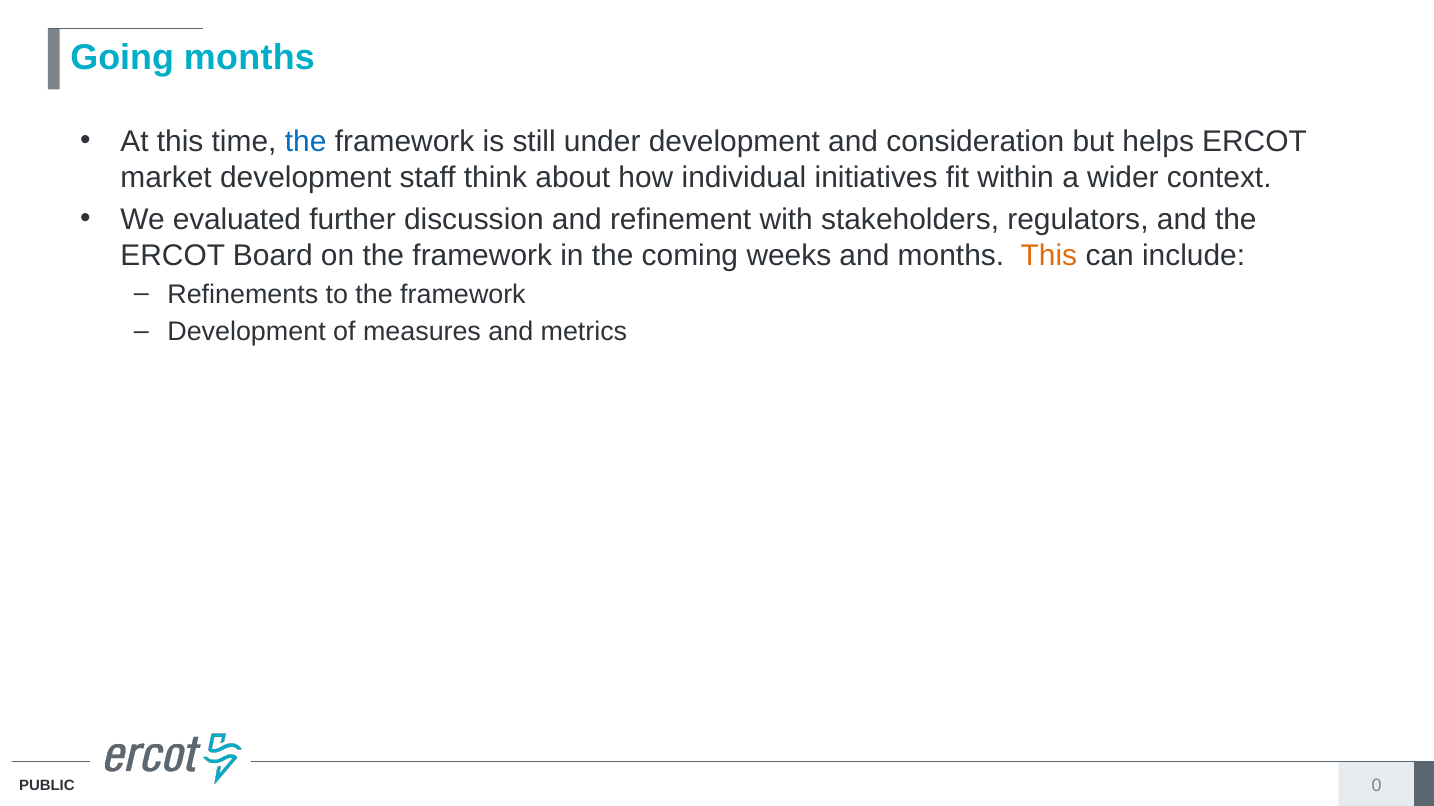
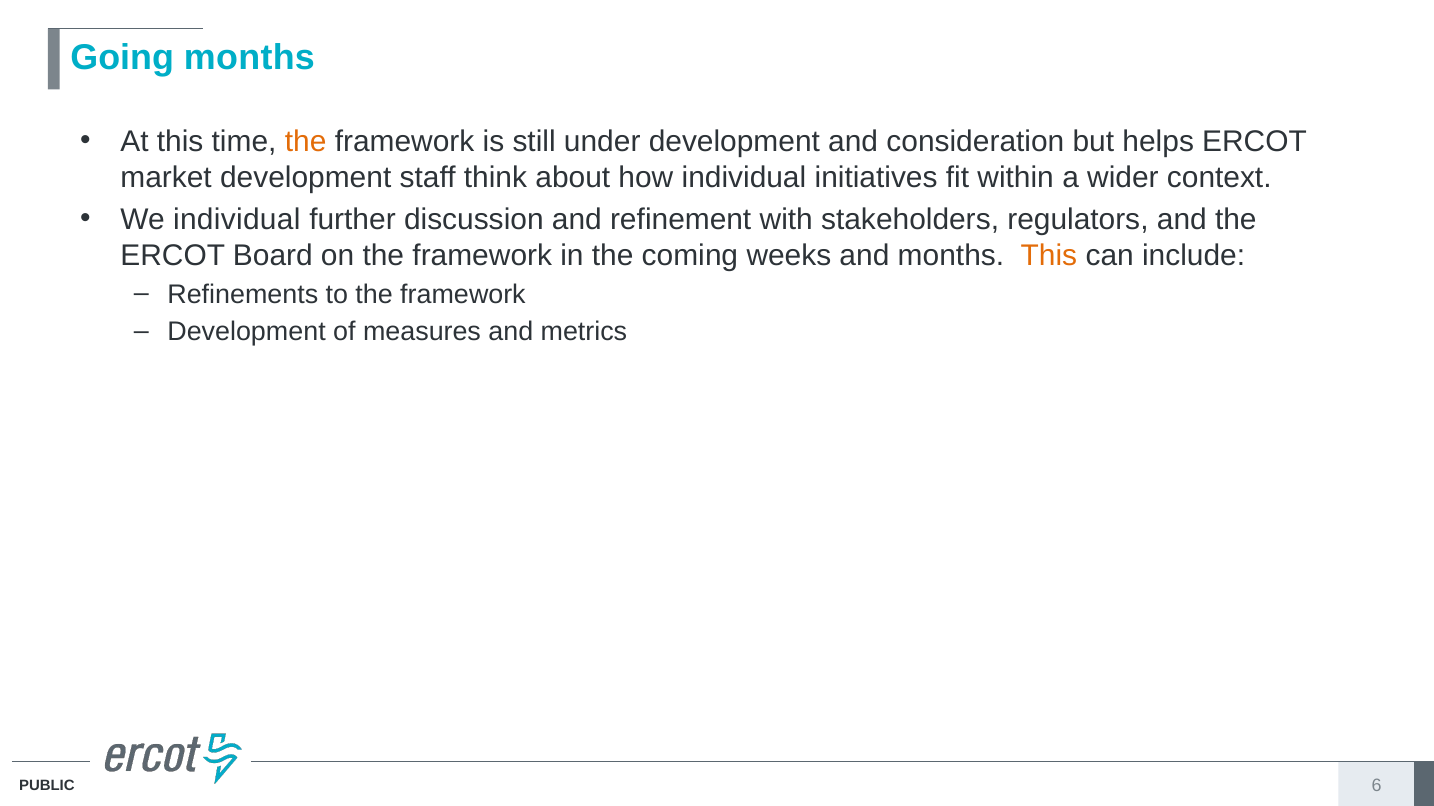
the at (306, 142) colour: blue -> orange
We evaluated: evaluated -> individual
0: 0 -> 6
